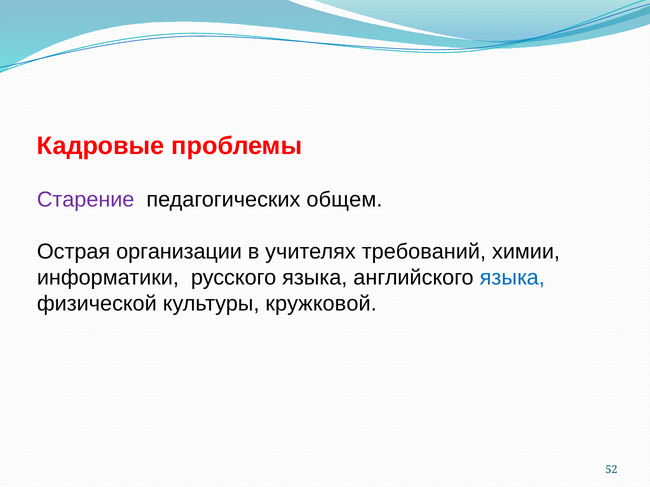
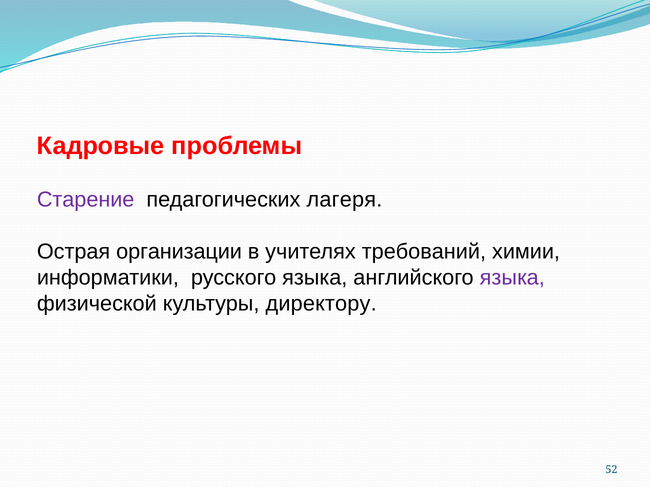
общем: общем -> лагеря
языка at (512, 278) colour: blue -> purple
кружковой: кружковой -> директору
